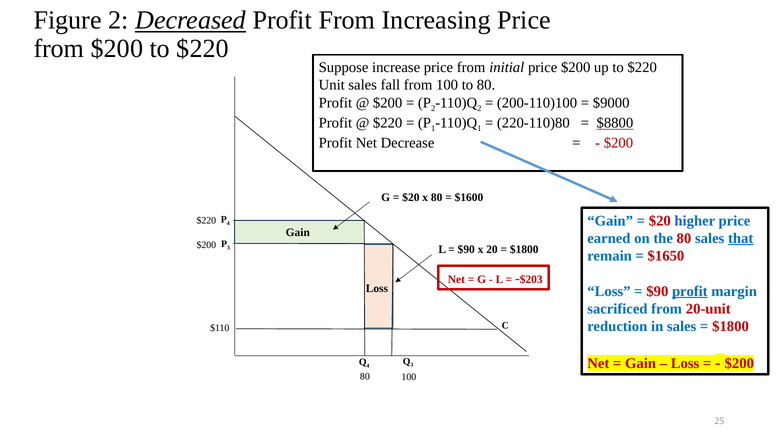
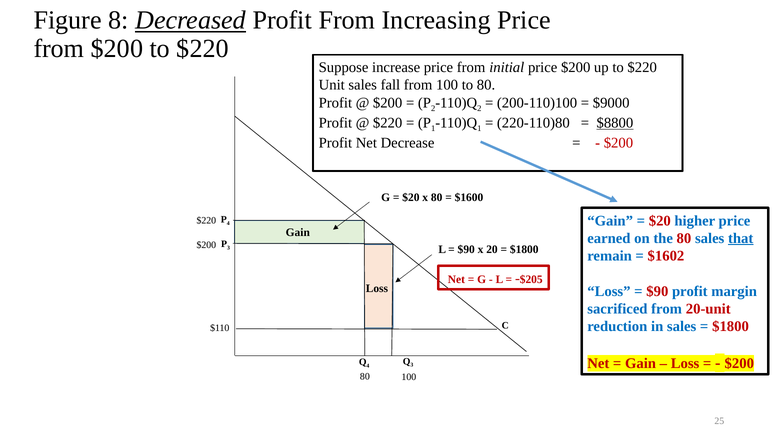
Figure 2: 2 -> 8
$1650: $1650 -> $1602
$203: $203 -> $205
profit at (690, 291) underline: present -> none
